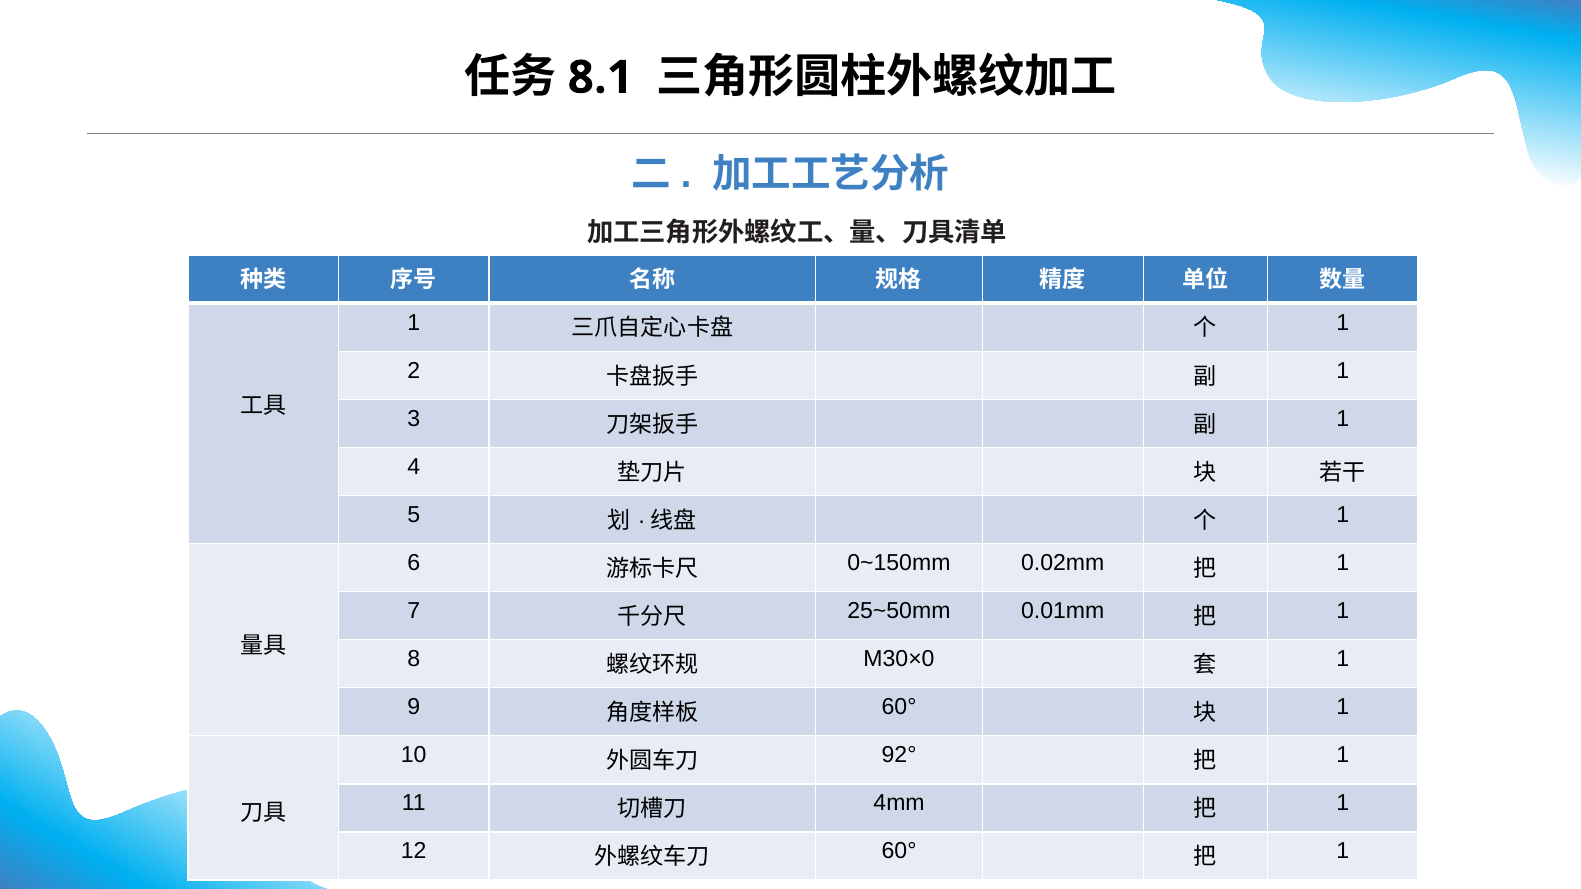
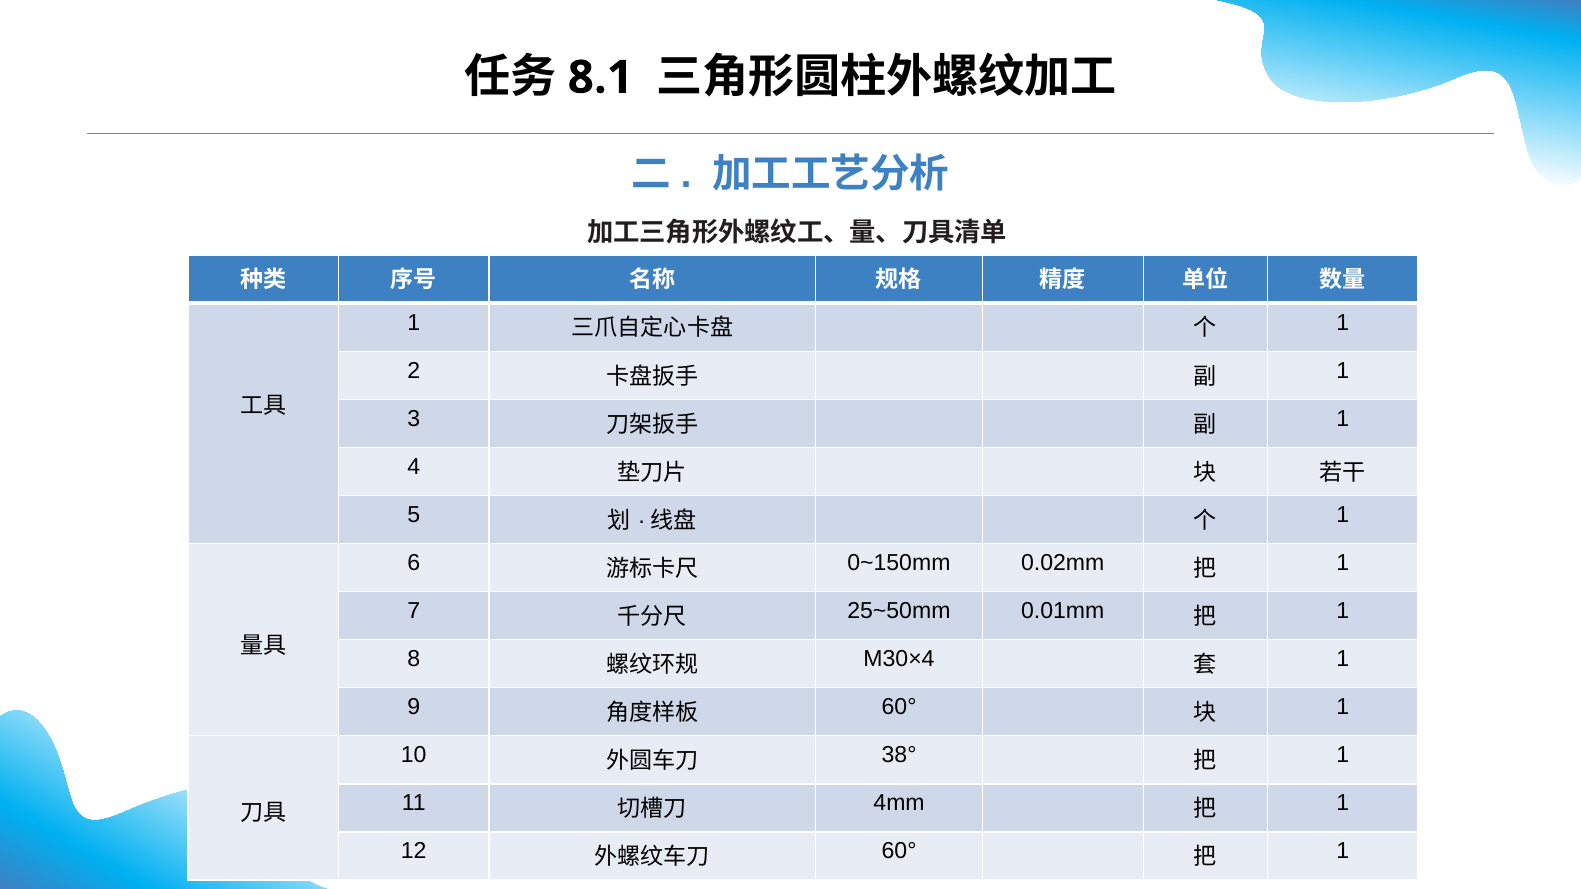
M30×0: M30×0 -> M30×4
92°: 92° -> 38°
